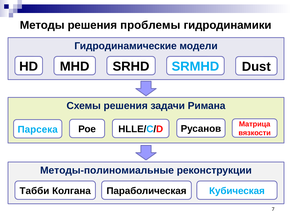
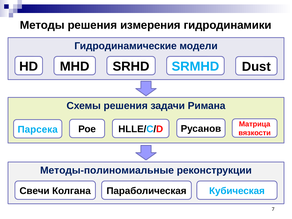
проблемы: проблемы -> измерения
Табби: Табби -> Свечи
